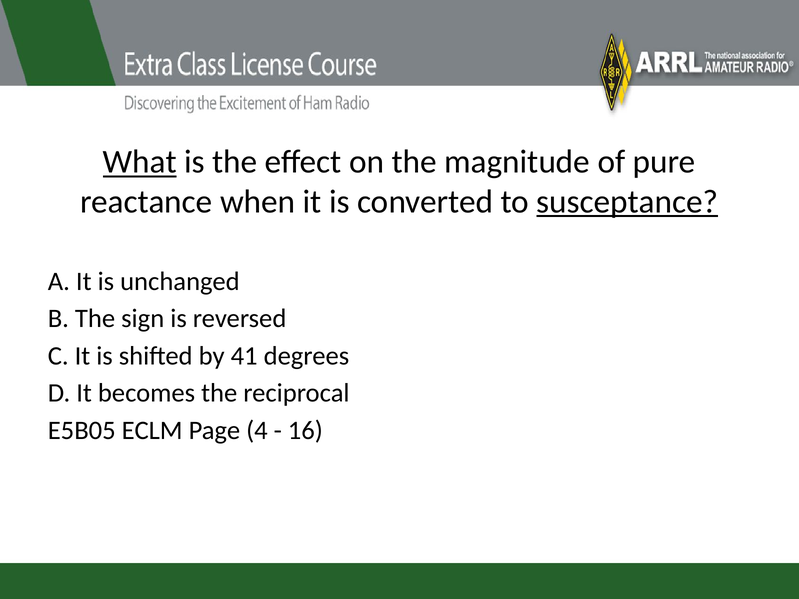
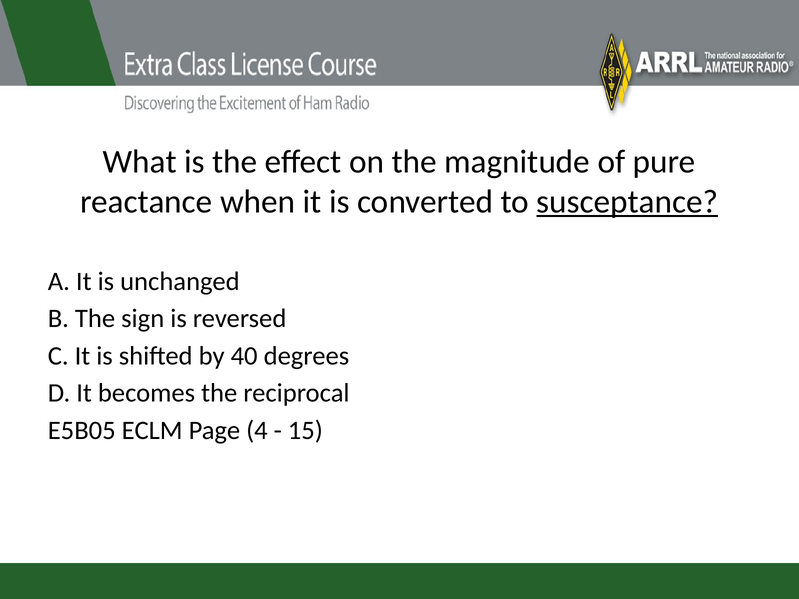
What underline: present -> none
41: 41 -> 40
16: 16 -> 15
